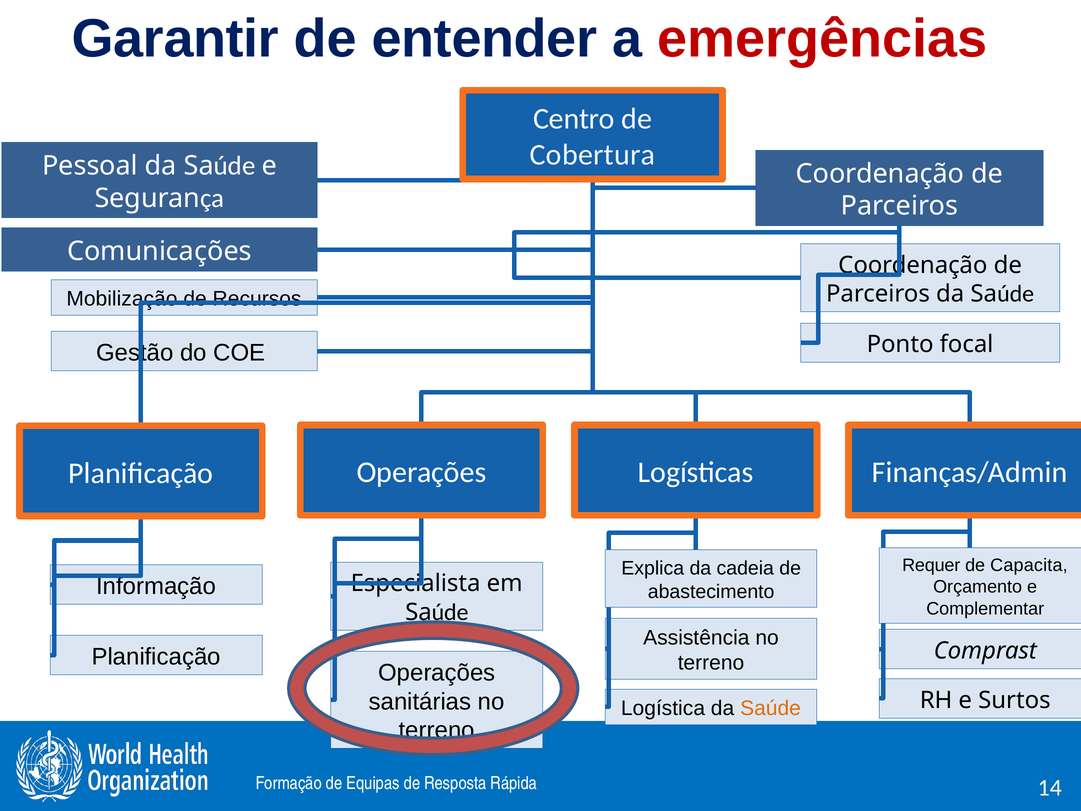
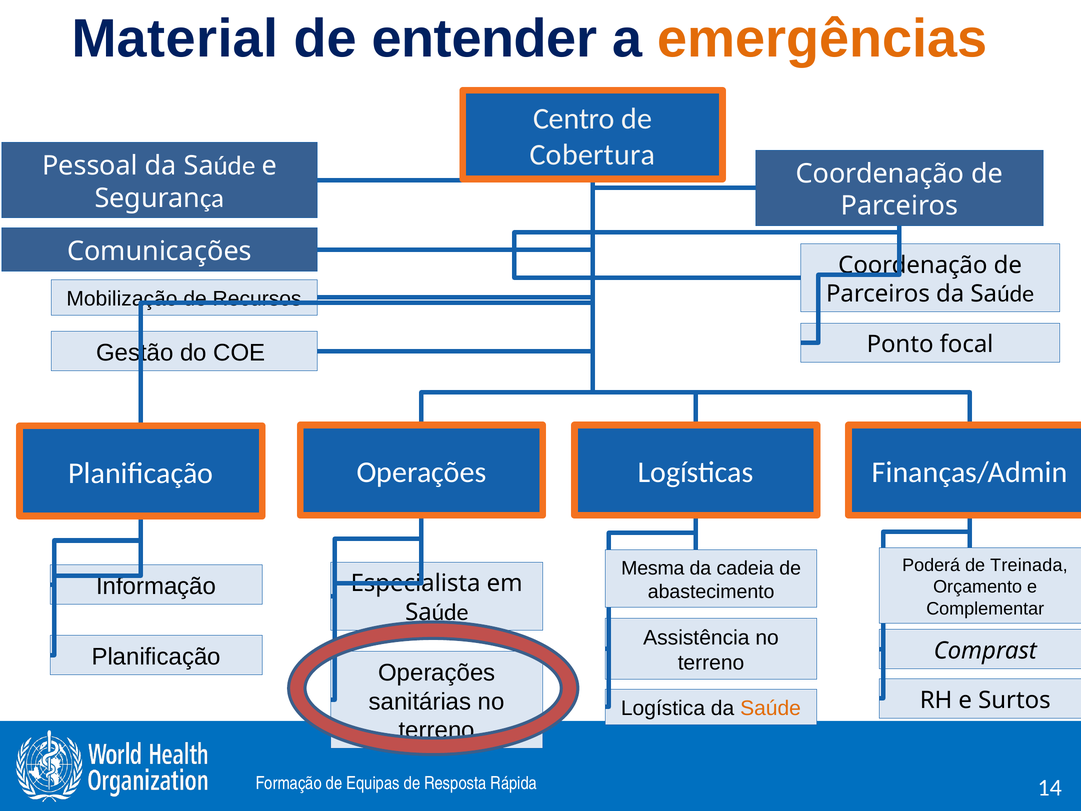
Garantir: Garantir -> Material
emergências colour: red -> orange
Requer: Requer -> Poderá
Capacita: Capacita -> Treinada
Explica: Explica -> Mesma
